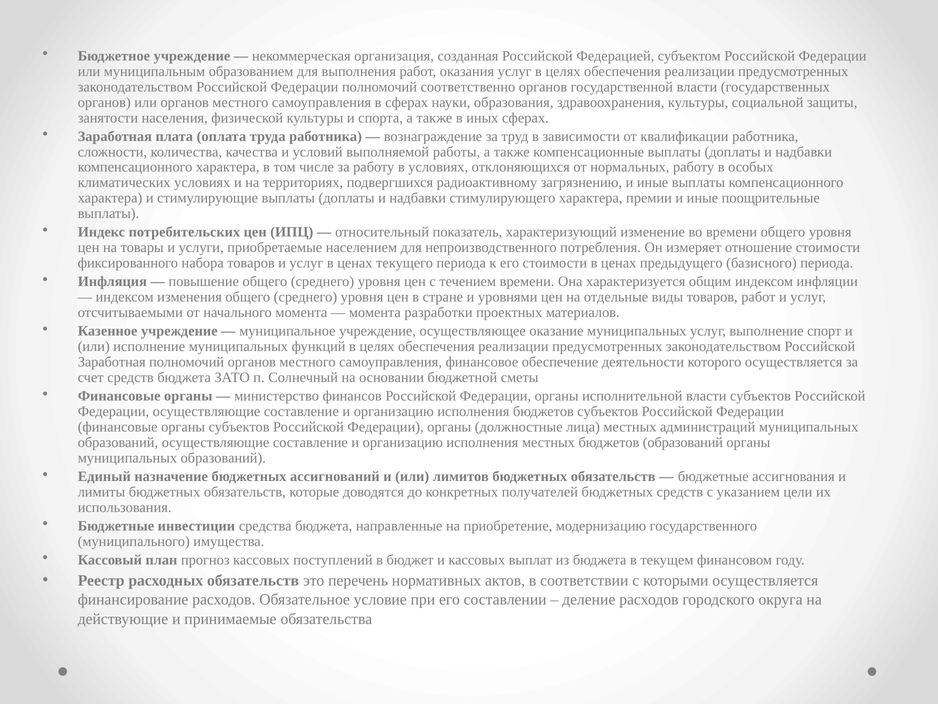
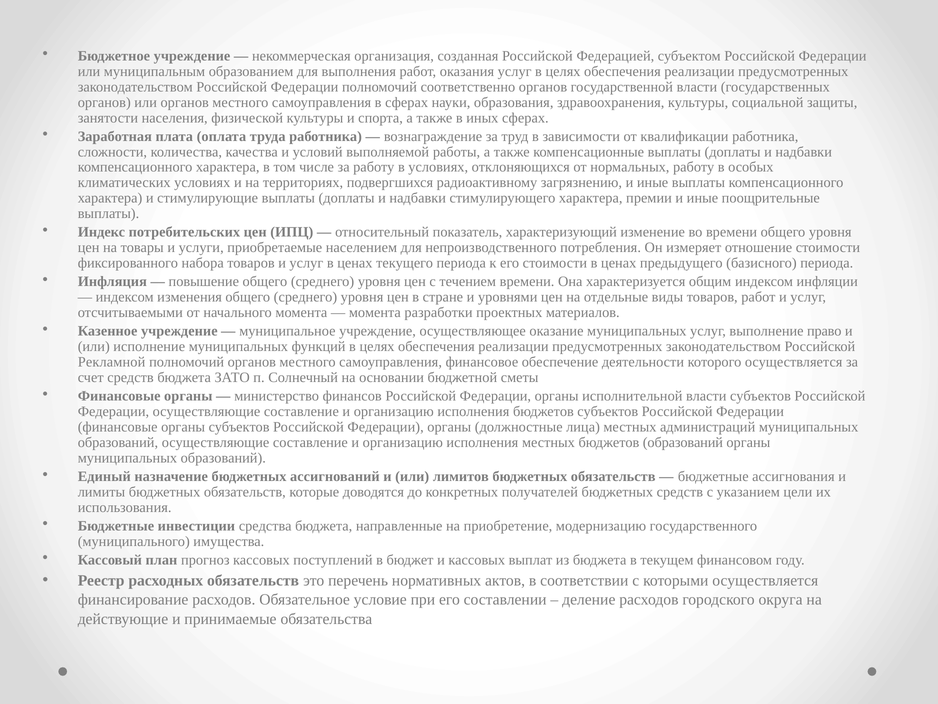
спорт: спорт -> право
Заработная at (112, 362): Заработная -> Рекламной
